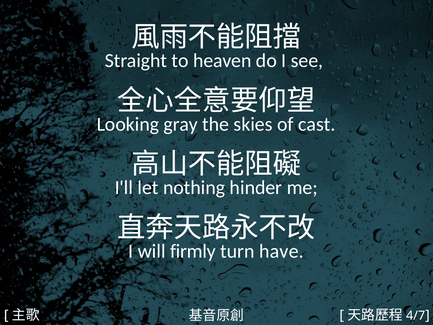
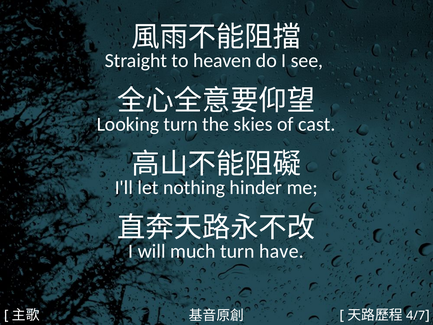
Looking gray: gray -> turn
firmly: firmly -> much
